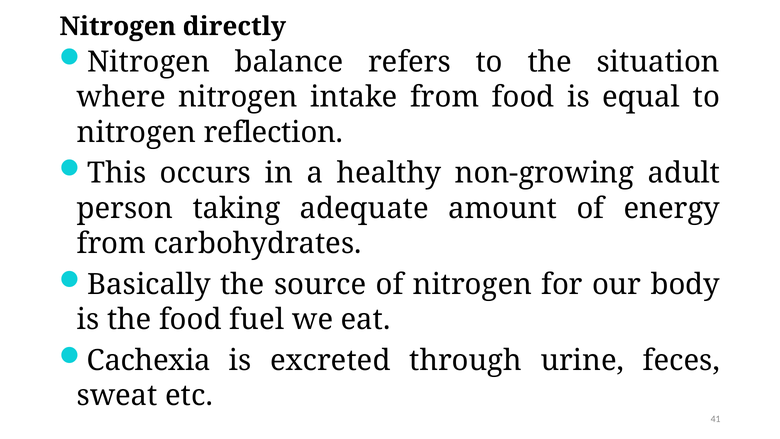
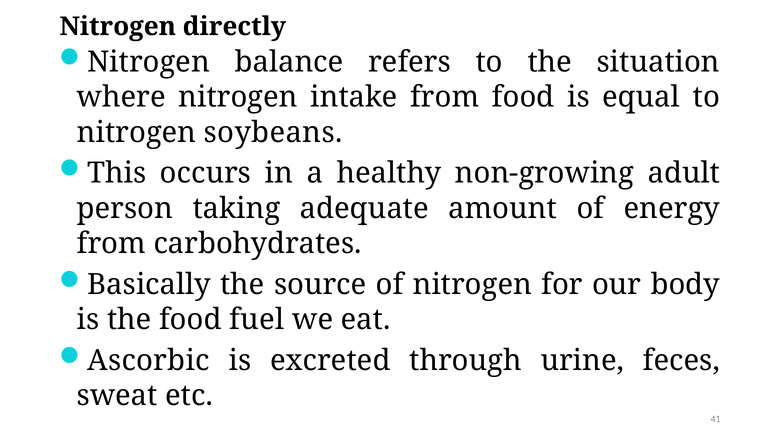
reflection: reflection -> soybeans
Cachexia: Cachexia -> Ascorbic
